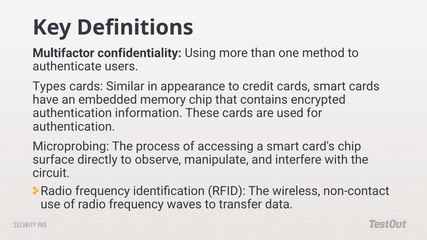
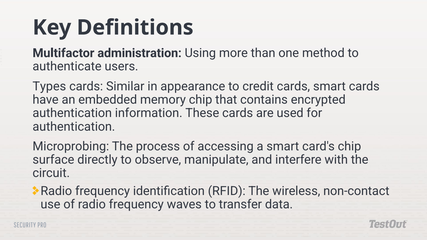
confidentiality: confidentiality -> administration
